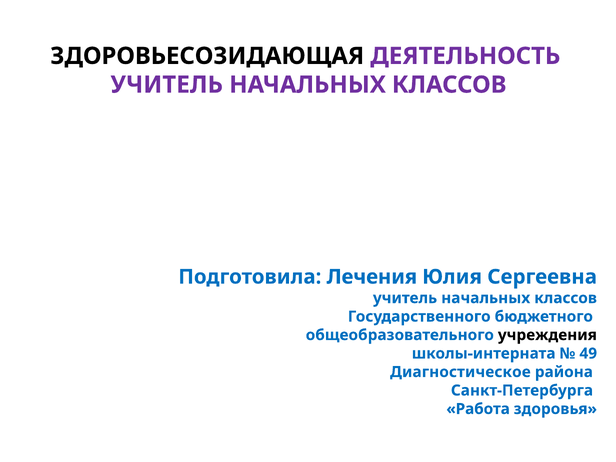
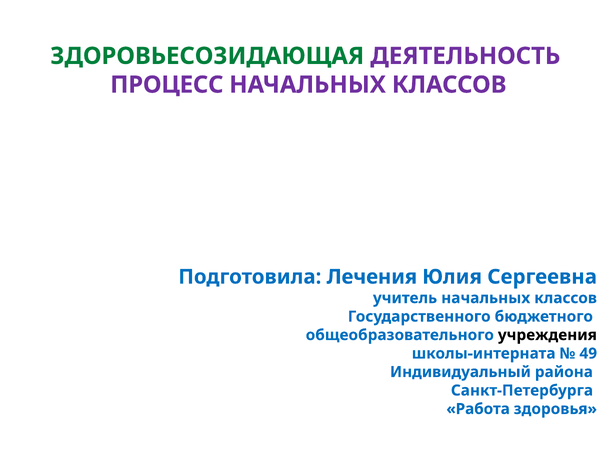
ЗДОРОВЬЕСОЗИДАЮЩАЯ colour: black -> green
УЧИТЕЛЬ at (167, 85): УЧИТЕЛЬ -> ПРОЦЕСС
Диагностическое: Диагностическое -> Индивидуальный
